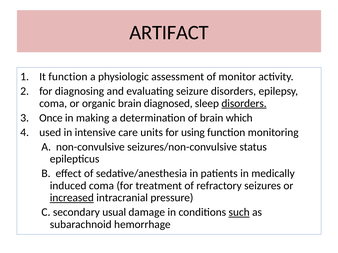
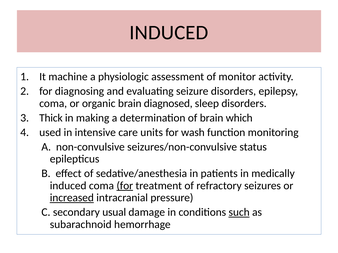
ARTIFACT at (169, 33): ARTIFACT -> INDUCED
It function: function -> machine
disorders at (244, 104) underline: present -> none
Once: Once -> Thick
using: using -> wash
for at (125, 186) underline: none -> present
